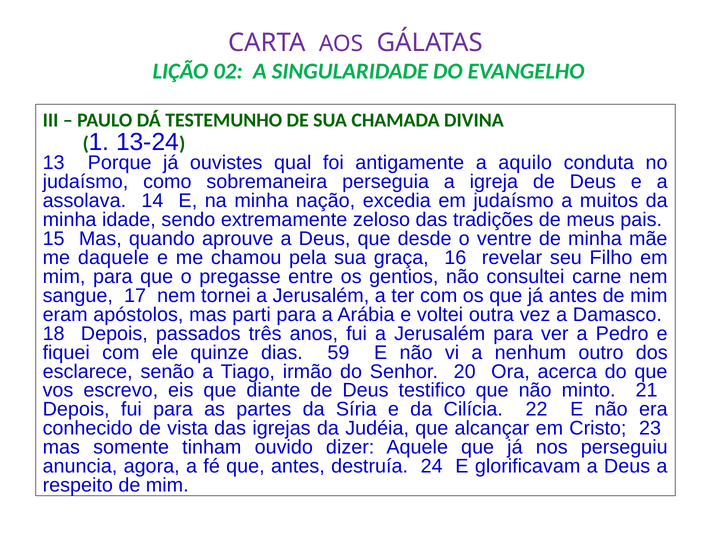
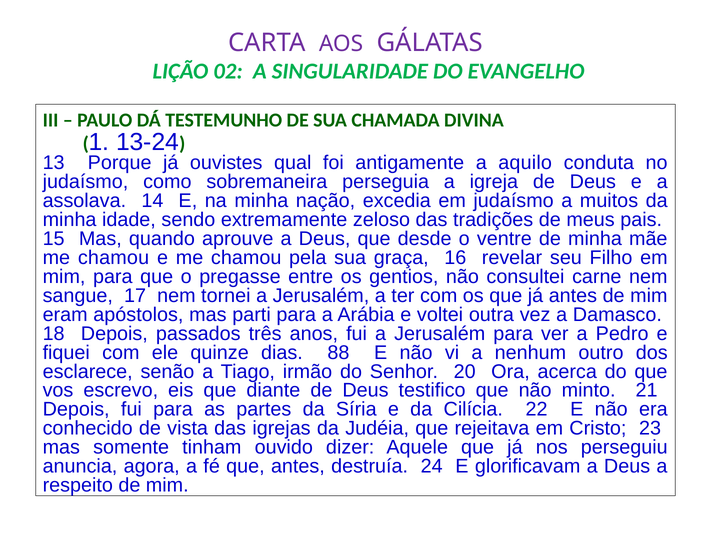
daquele at (114, 258): daquele -> chamou
59: 59 -> 88
alcançar: alcançar -> rejeitava
